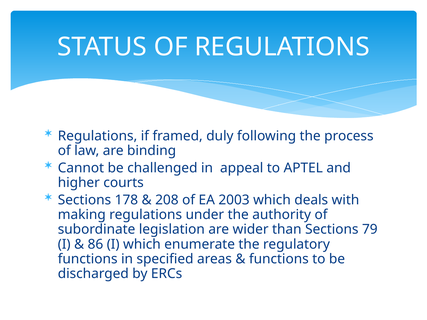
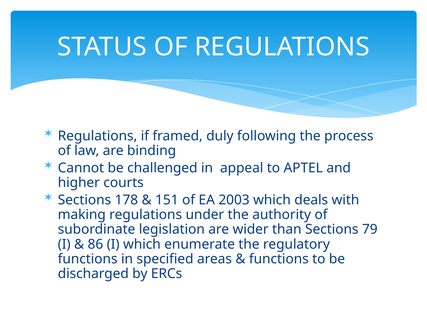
208: 208 -> 151
